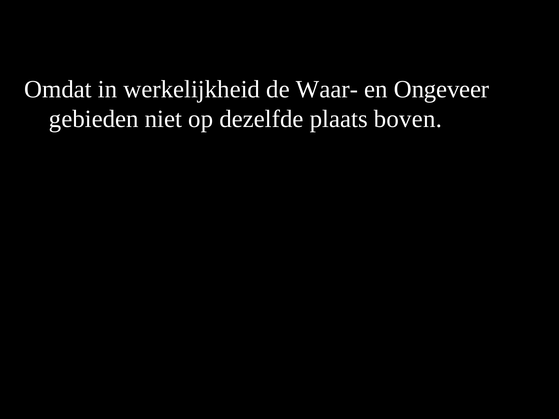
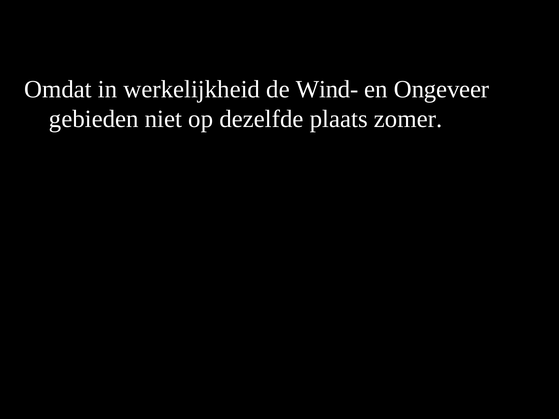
Waar-: Waar- -> Wind-
boven: boven -> zomer
